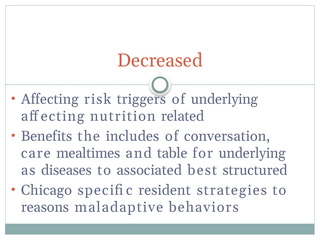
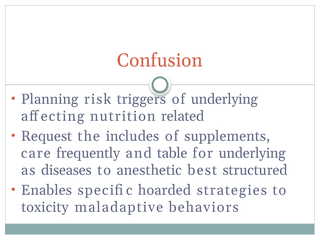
Decreased: Decreased -> Confusion
Affecting at (50, 99): Affecting -> Planning
Benefits: Benefits -> Request
conversation: conversation -> supplements
mealtimes: mealtimes -> frequently
associated: associated -> anesthetic
Chicago: Chicago -> Enables
resident: resident -> hoarded
reasons: reasons -> toxicity
